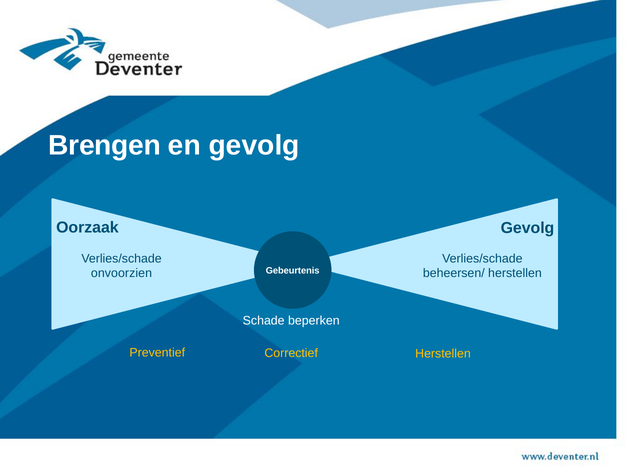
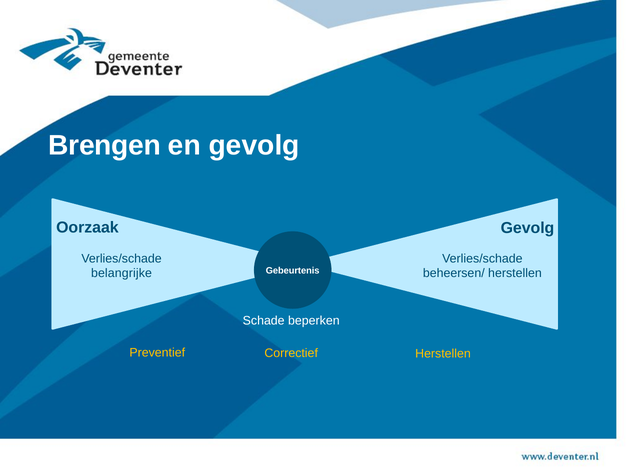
onvoorzien: onvoorzien -> belangrijke
